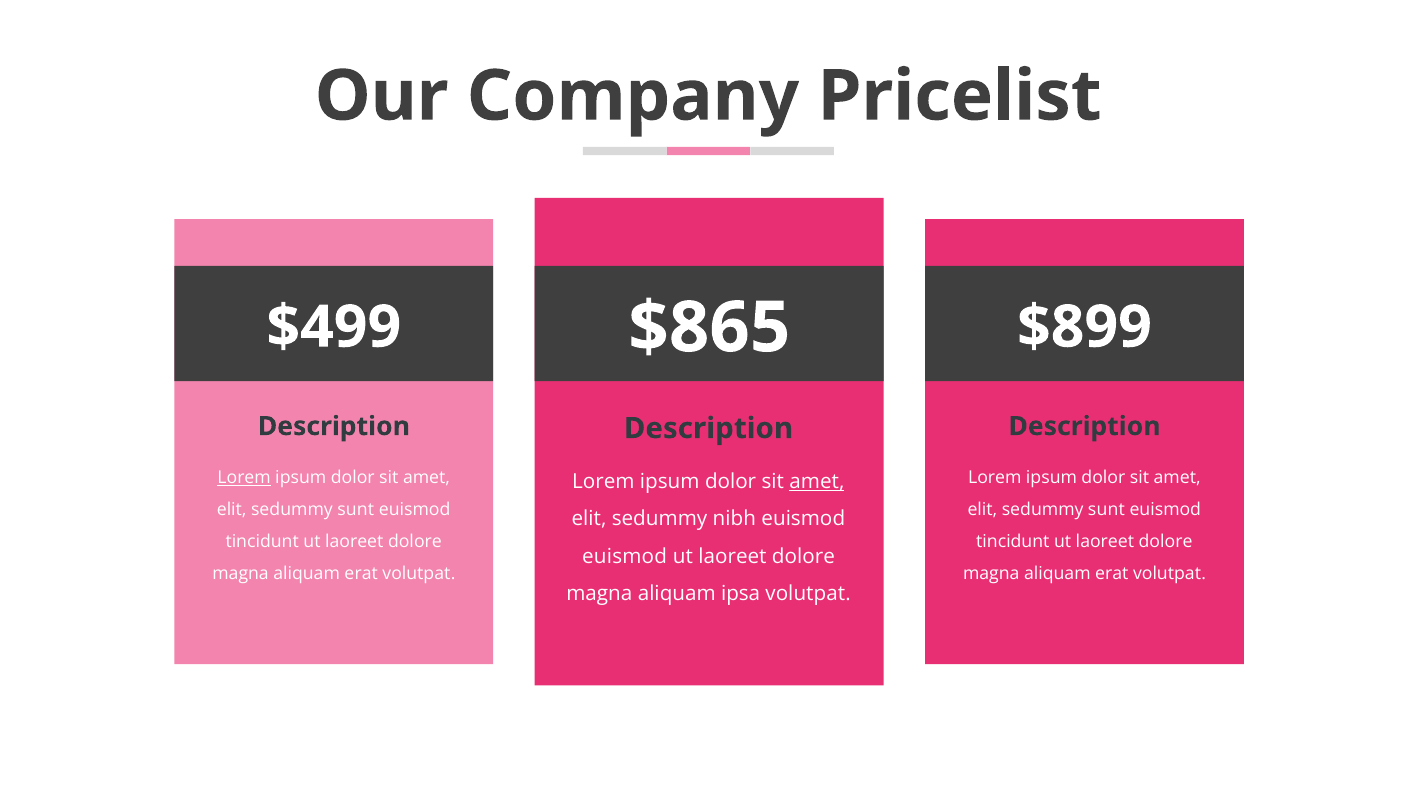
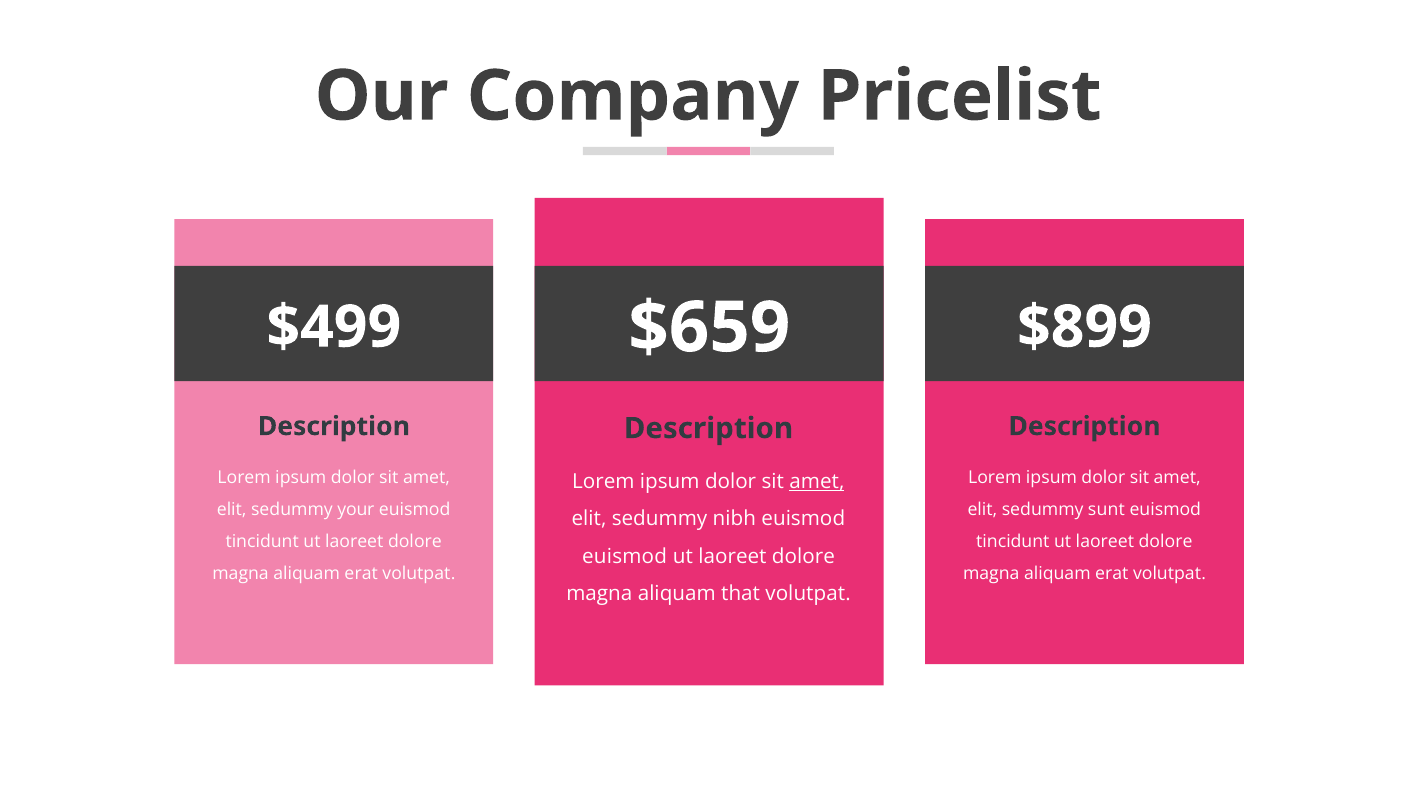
$865: $865 -> $659
Lorem at (244, 478) underline: present -> none
sunt at (356, 510): sunt -> your
ipsa: ipsa -> that
